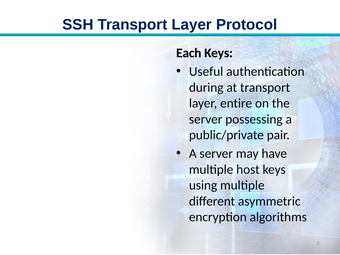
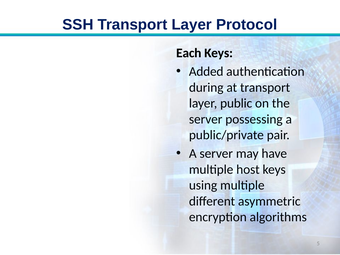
Useful: Useful -> Added
entire: entire -> public
